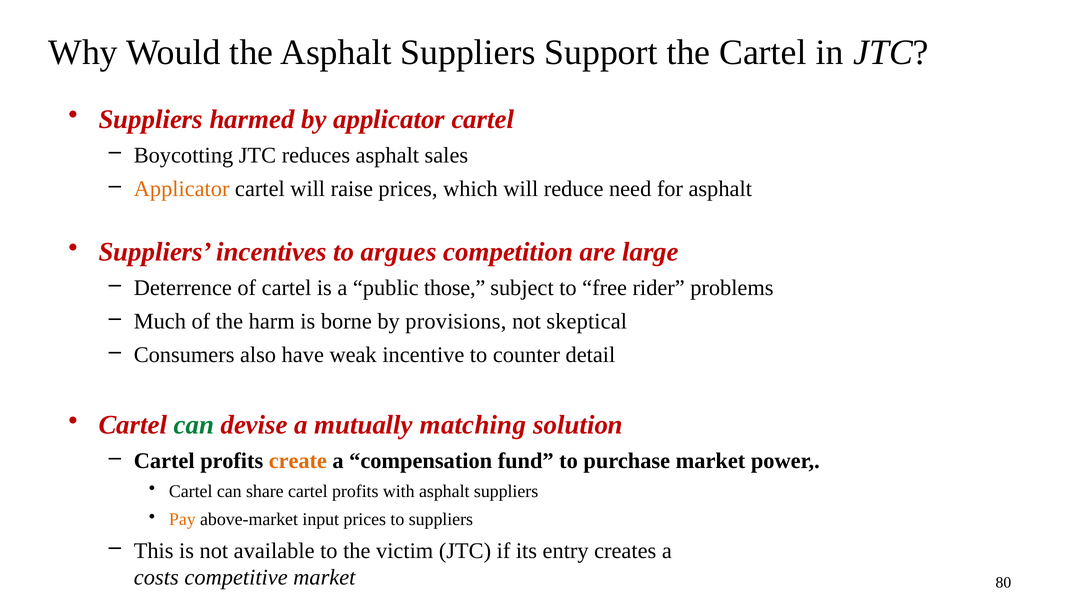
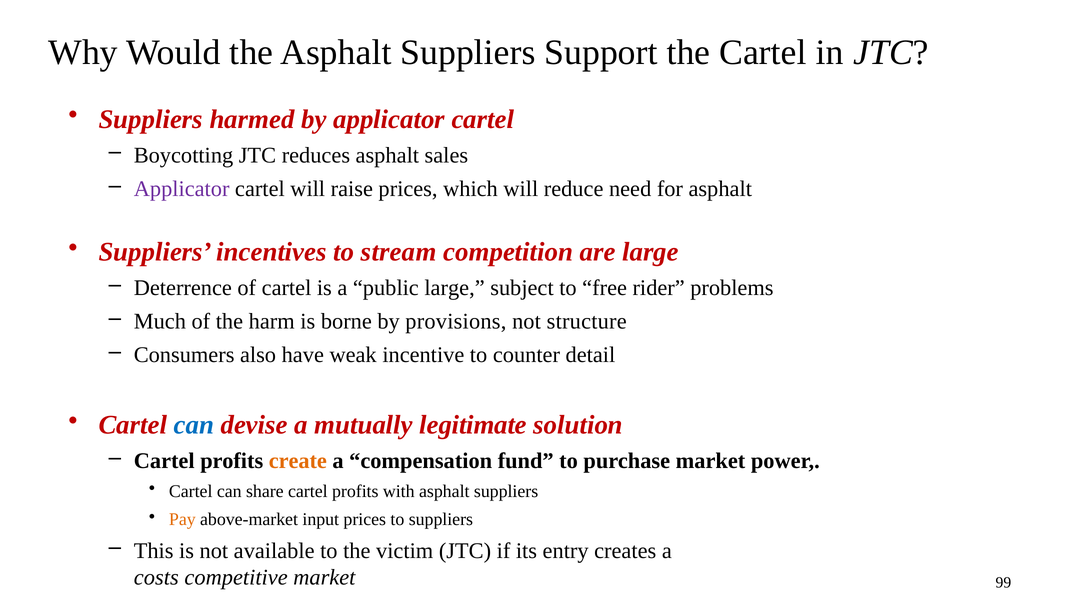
Applicator at (182, 189) colour: orange -> purple
argues: argues -> stream
public those: those -> large
skeptical: skeptical -> structure
can at (194, 425) colour: green -> blue
matching: matching -> legitimate
80: 80 -> 99
